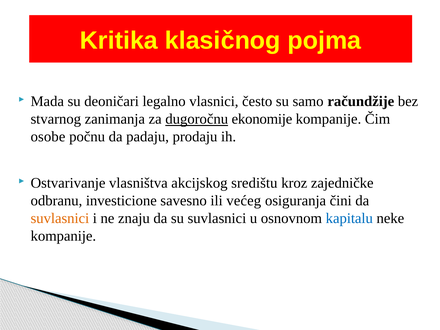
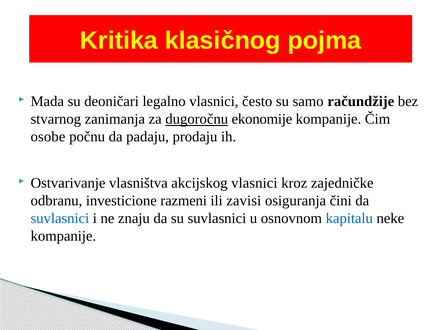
akcijskog središtu: središtu -> vlasnici
savesno: savesno -> razmeni
većeg: većeg -> zavisi
suvlasnici at (60, 218) colour: orange -> blue
